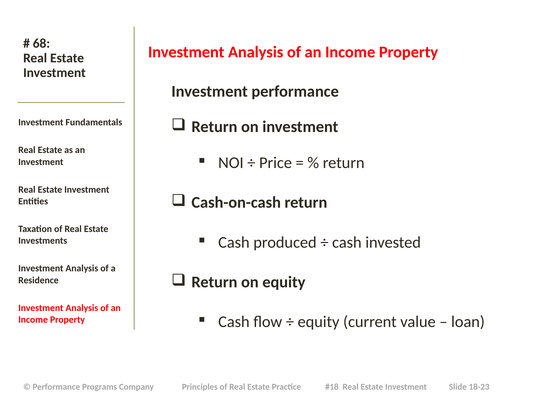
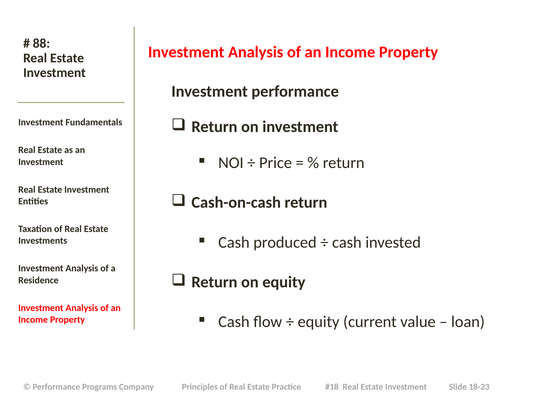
68: 68 -> 88
